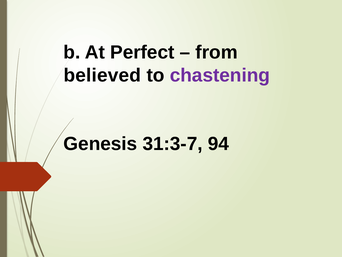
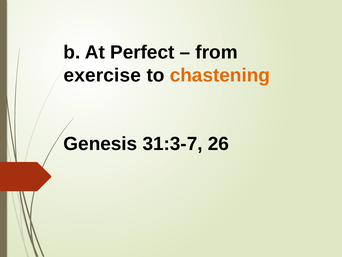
believed: believed -> exercise
chastening colour: purple -> orange
94: 94 -> 26
